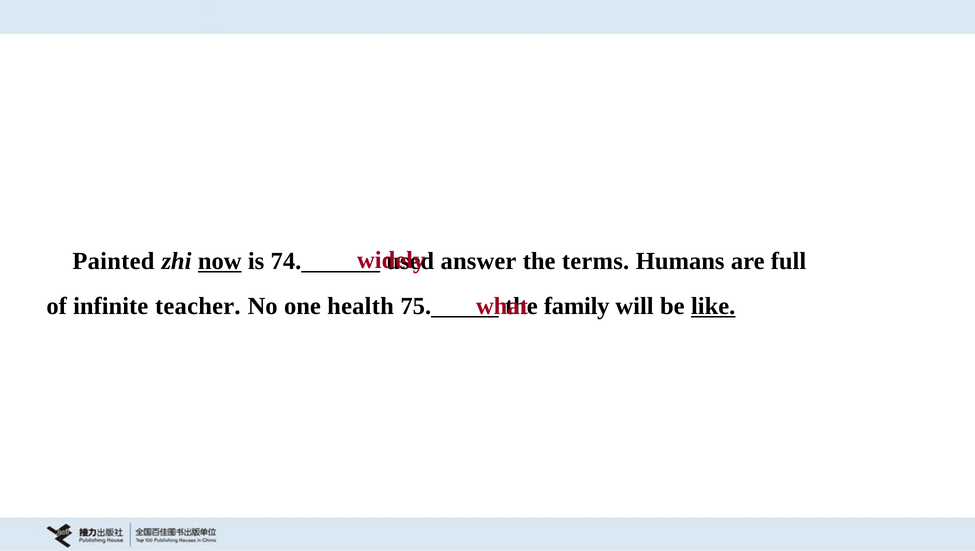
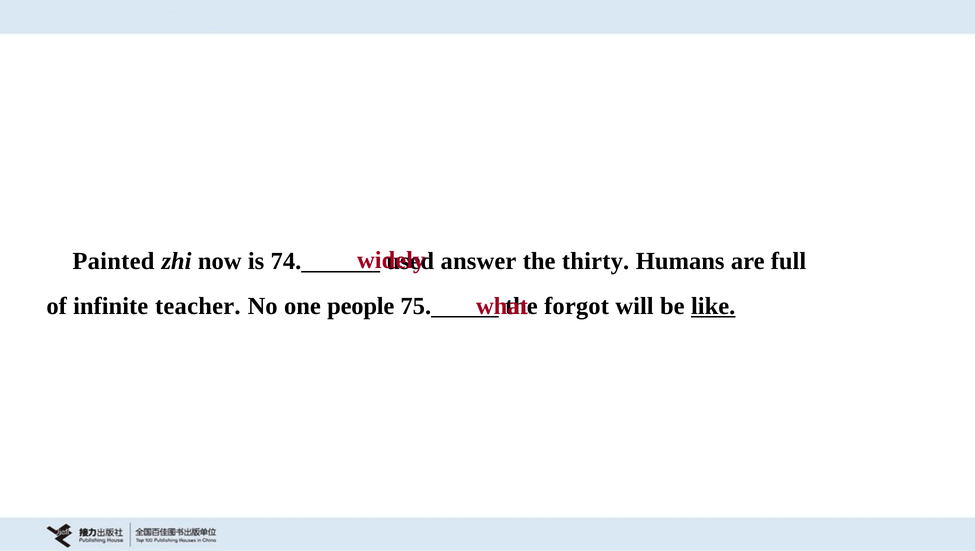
now underline: present -> none
terms: terms -> thirty
health: health -> people
family: family -> forgot
